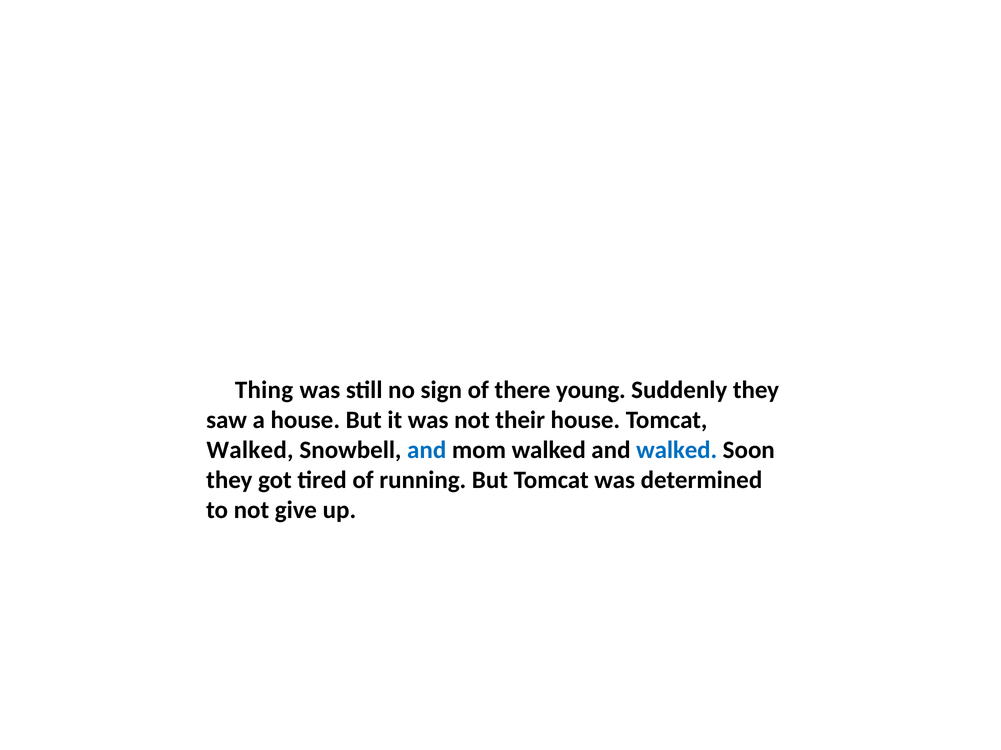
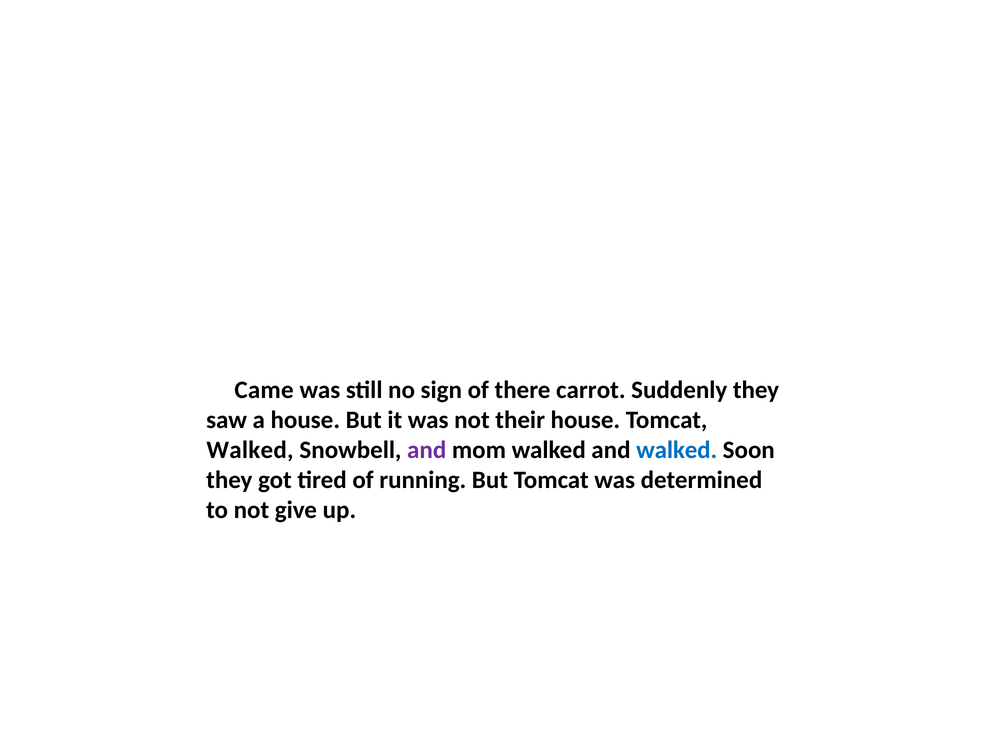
Thing: Thing -> Came
young: young -> carrot
and at (427, 450) colour: blue -> purple
